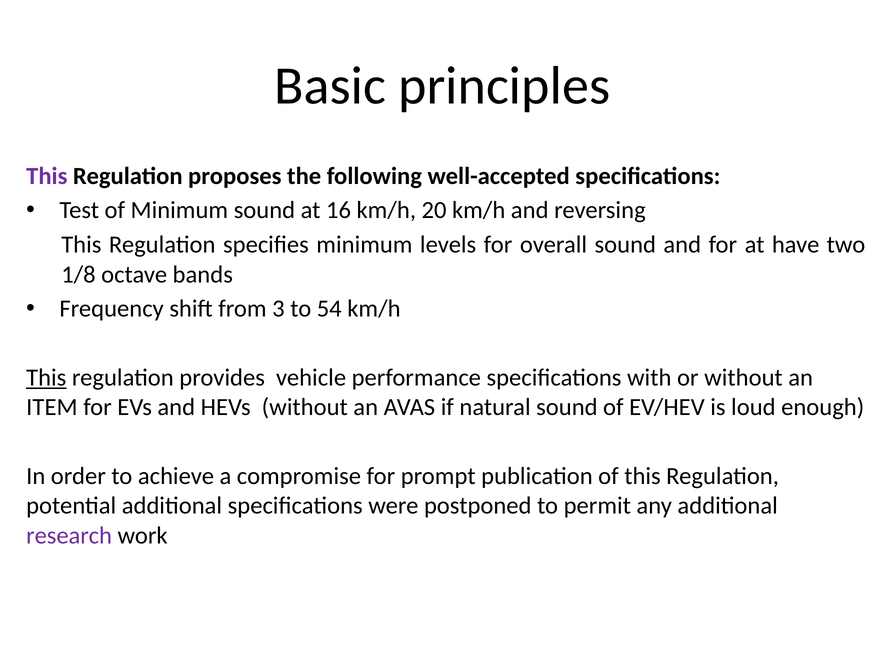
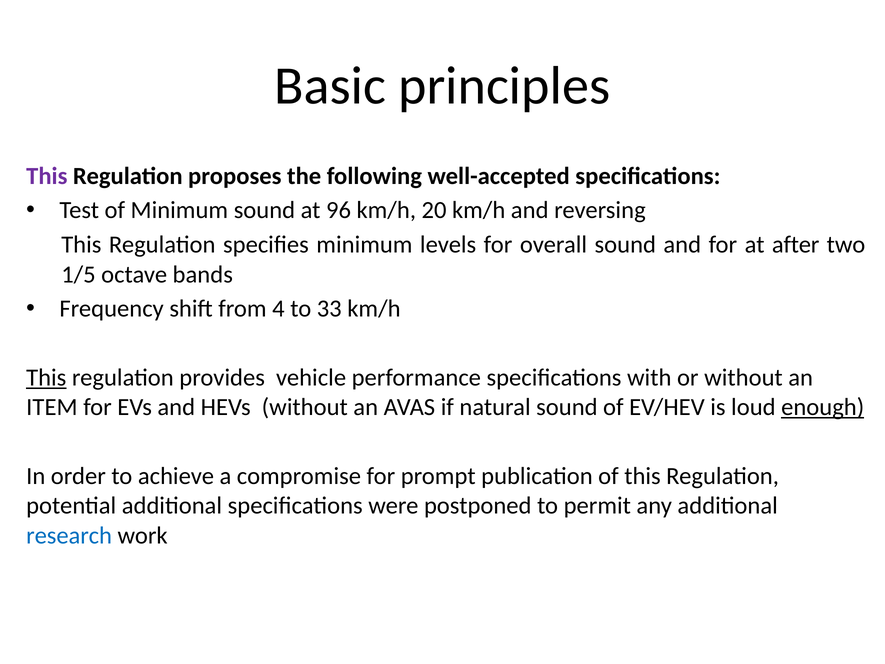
16: 16 -> 96
have: have -> after
1/8: 1/8 -> 1/5
3: 3 -> 4
54: 54 -> 33
enough underline: none -> present
research colour: purple -> blue
